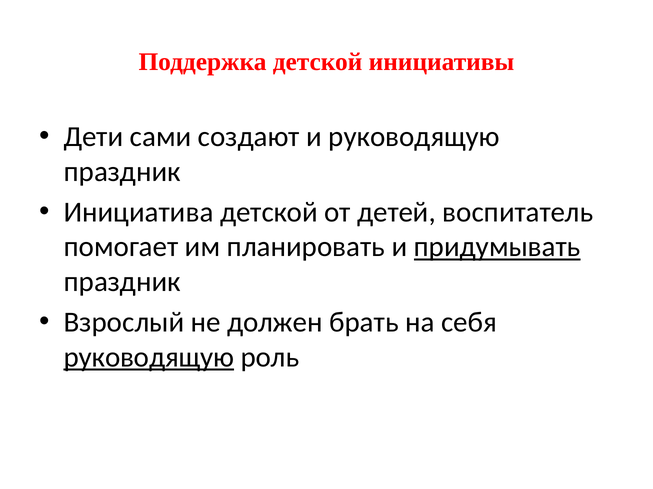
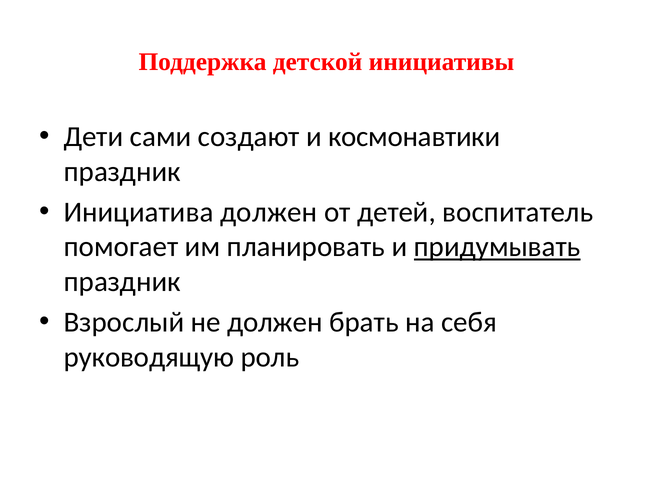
и руководящую: руководящую -> космонавтики
Инициатива детской: детской -> должен
руководящую at (149, 358) underline: present -> none
